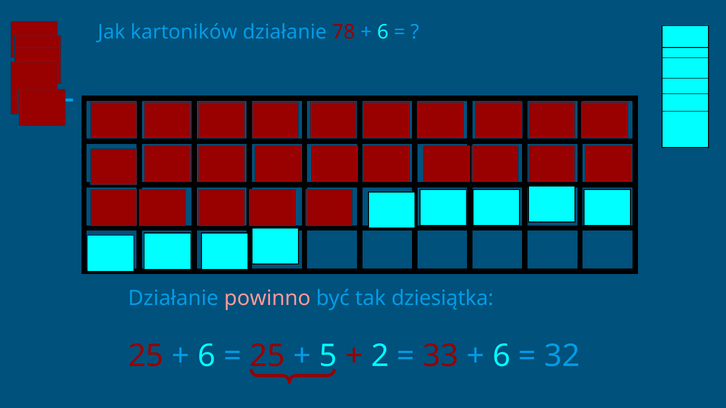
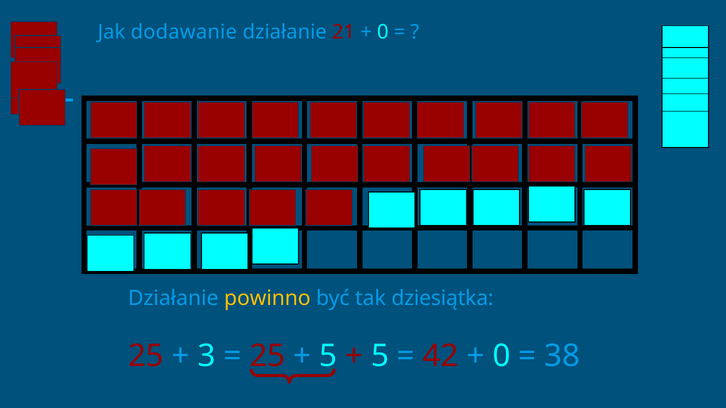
kartoników: kartoników -> dodawanie
78: 78 -> 21
6 at (383, 32): 6 -> 0
powinno colour: pink -> yellow
6 at (207, 356): 6 -> 3
2 at (380, 356): 2 -> 5
33: 33 -> 42
6 at (501, 356): 6 -> 0
32: 32 -> 38
